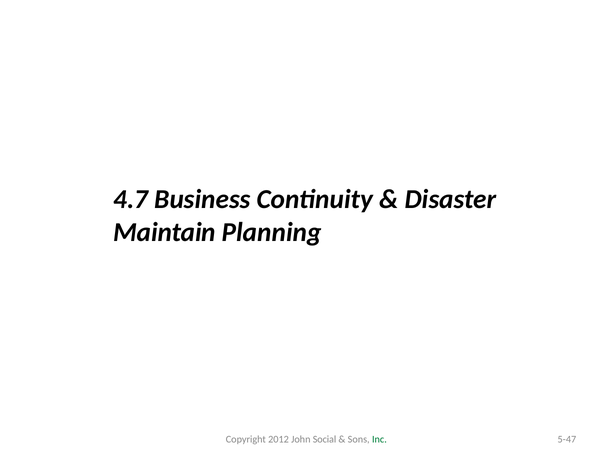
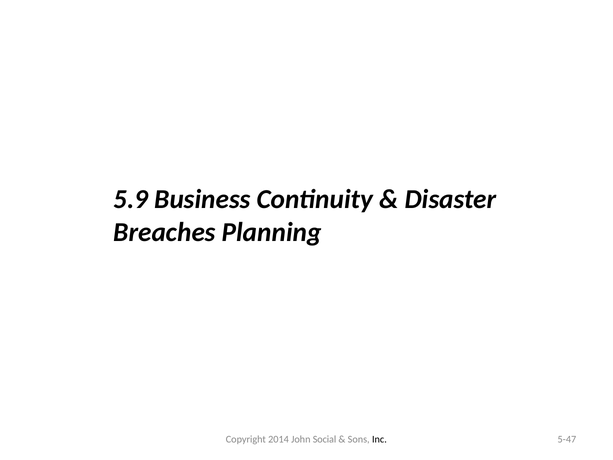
4.7: 4.7 -> 5.9
Maintain: Maintain -> Breaches
2012: 2012 -> 2014
Inc colour: green -> black
